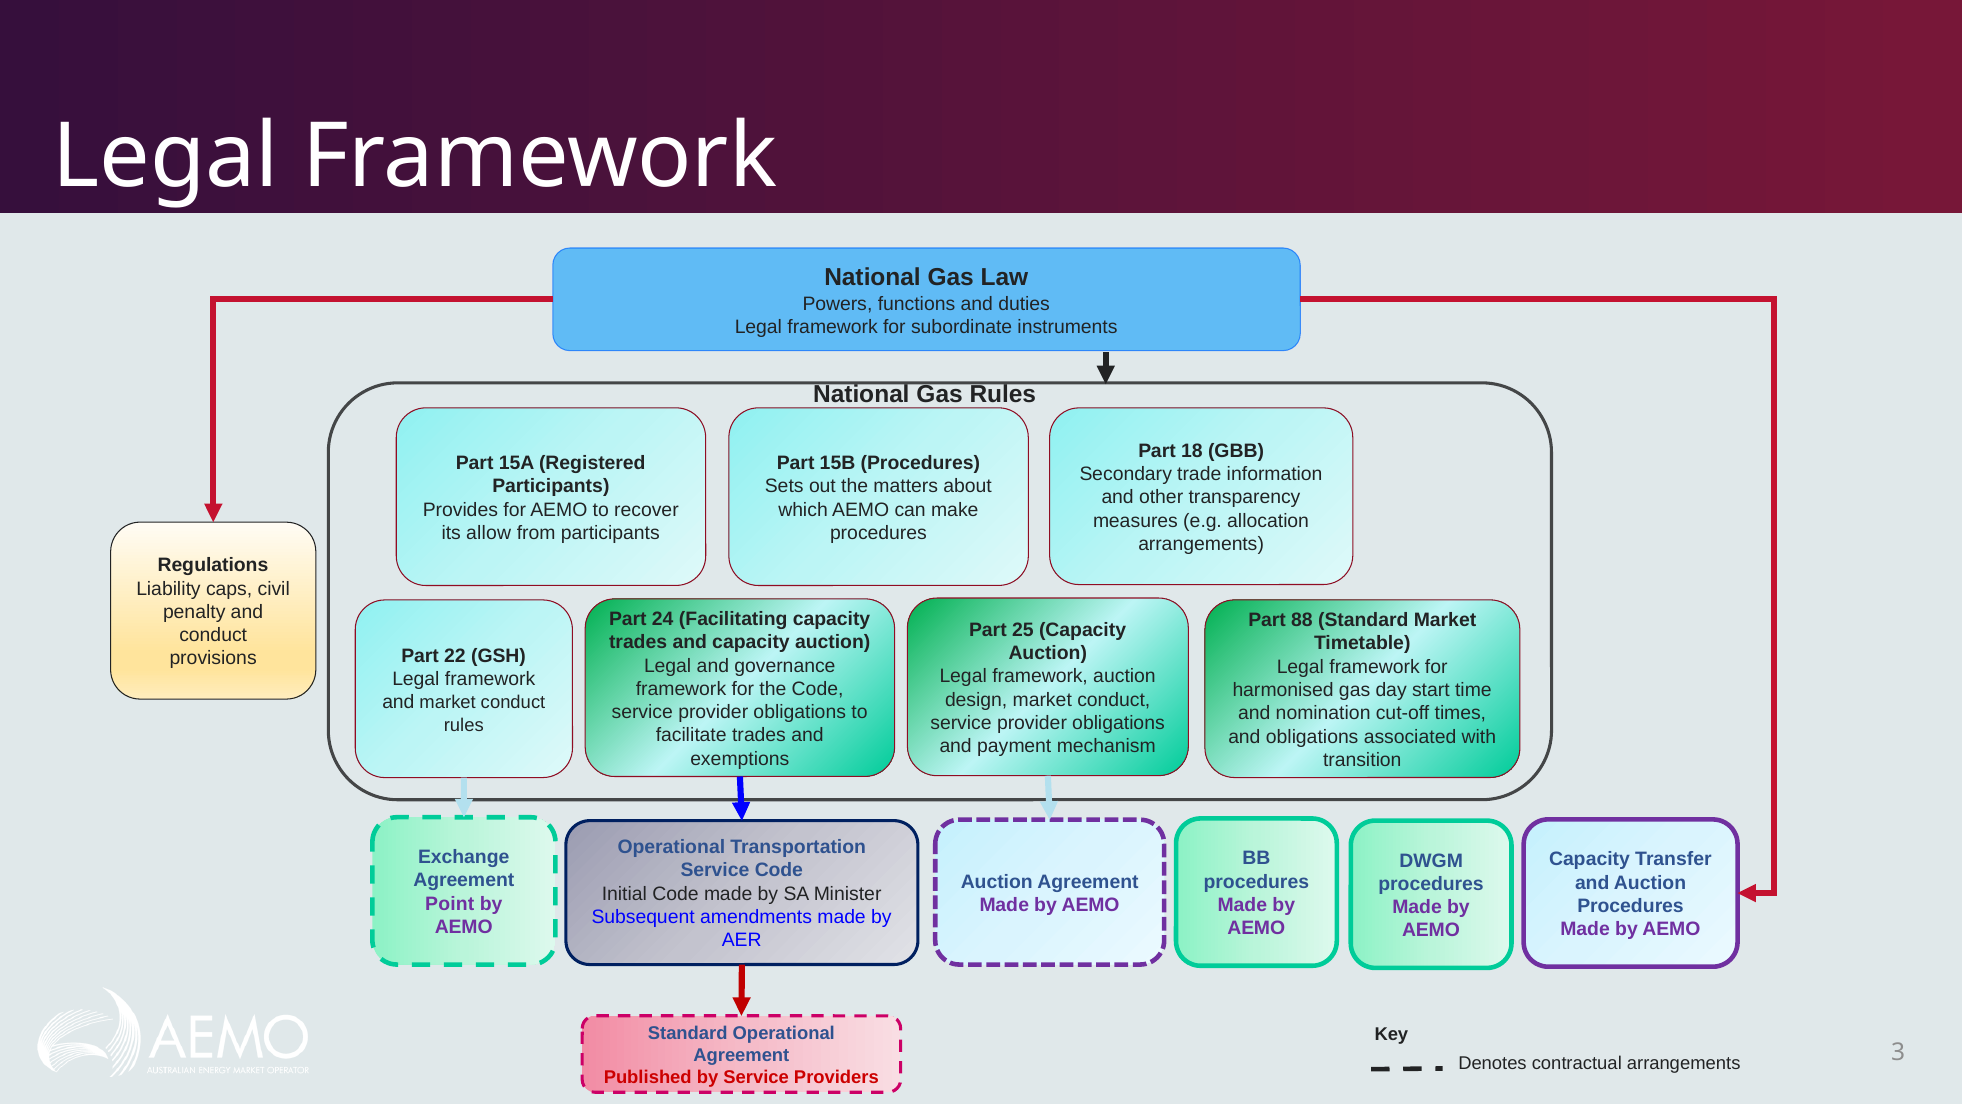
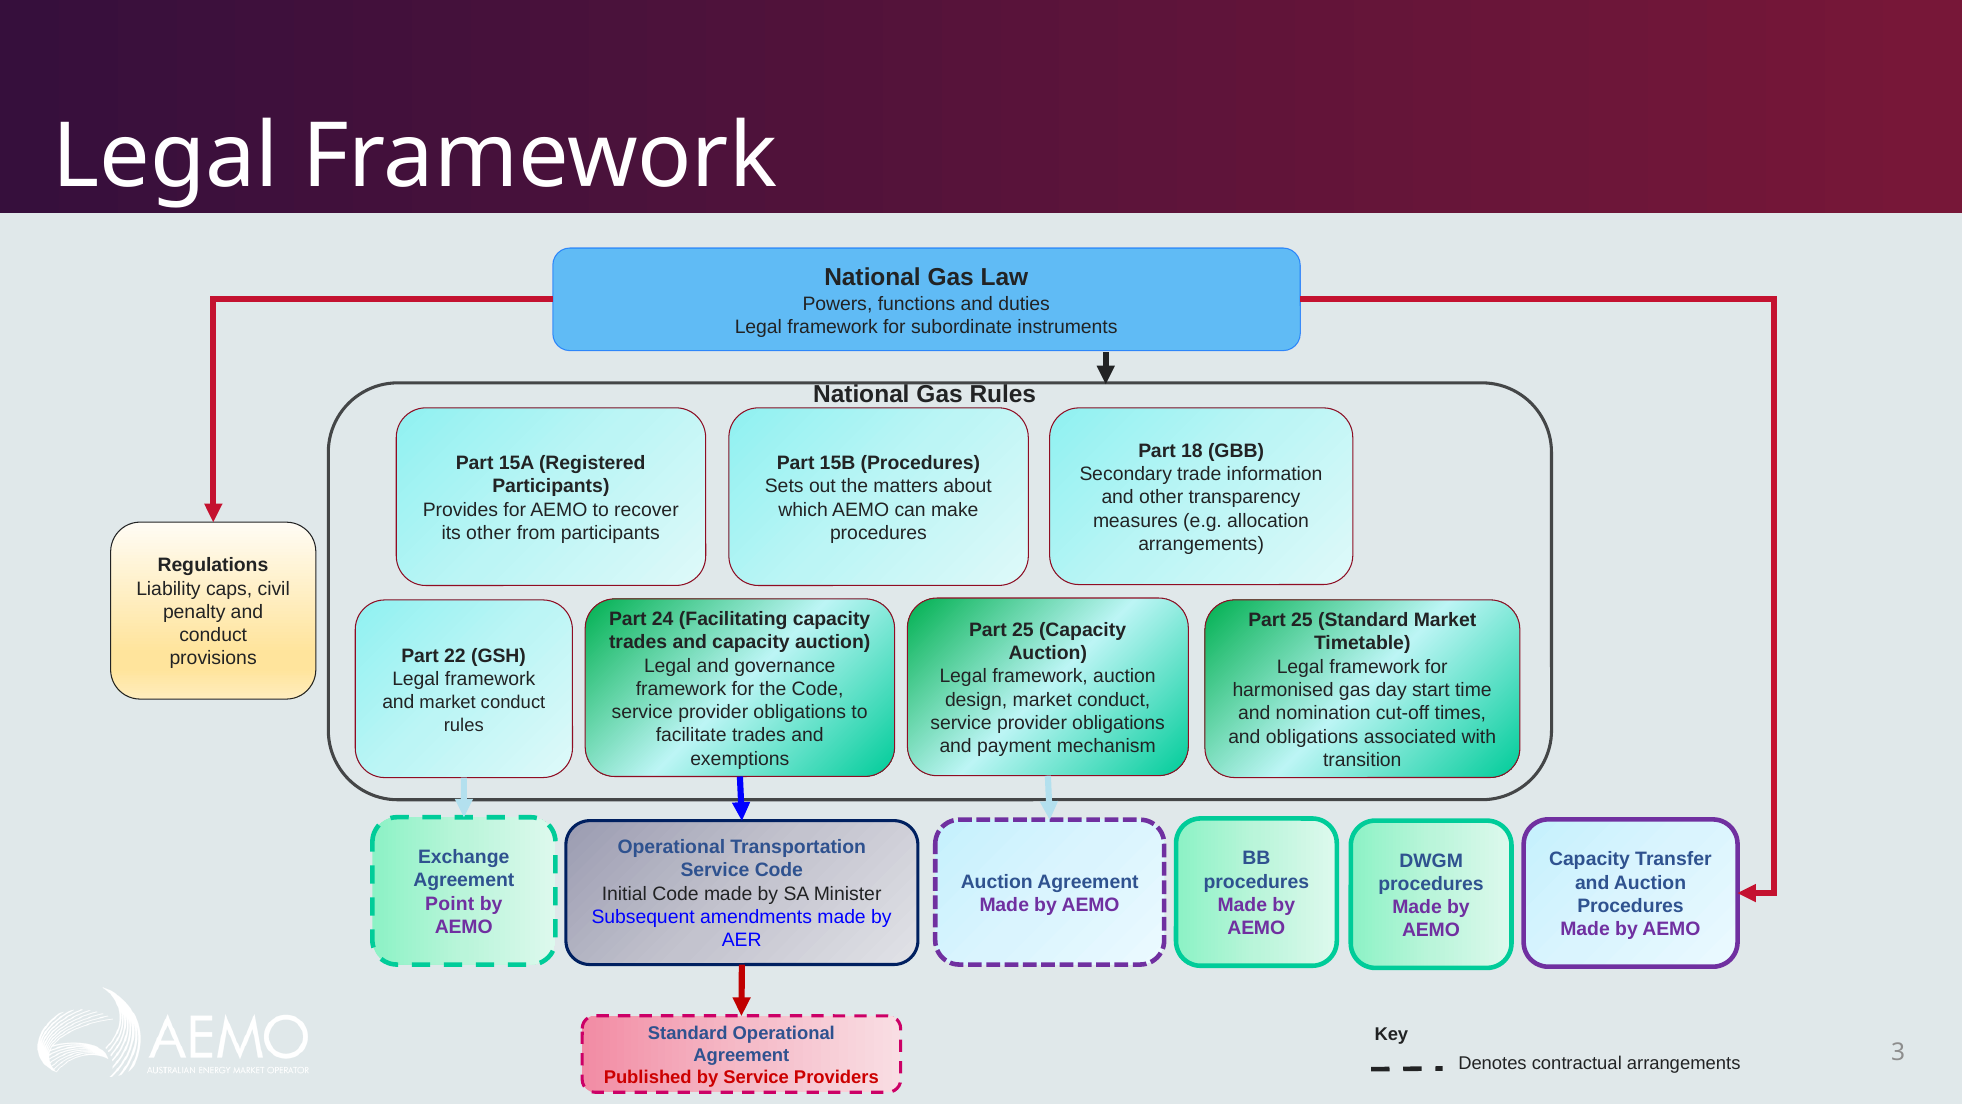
its allow: allow -> other
88 at (1302, 620): 88 -> 25
